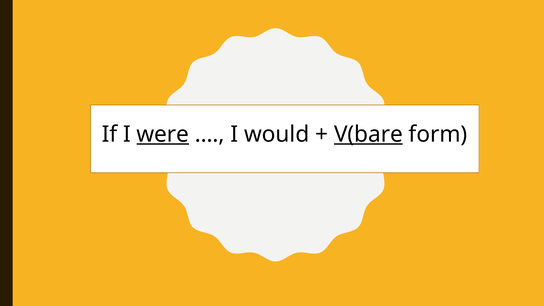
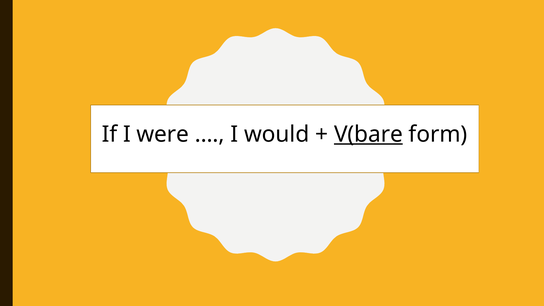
were underline: present -> none
